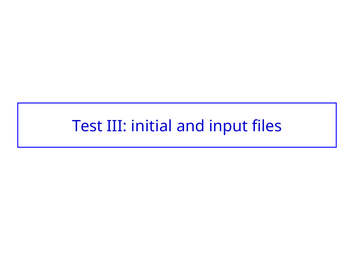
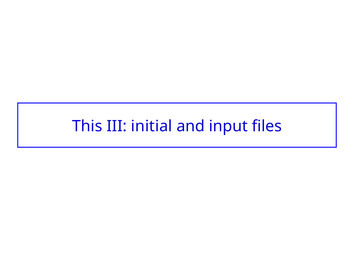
Test: Test -> This
